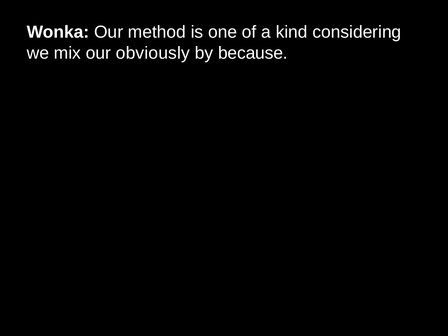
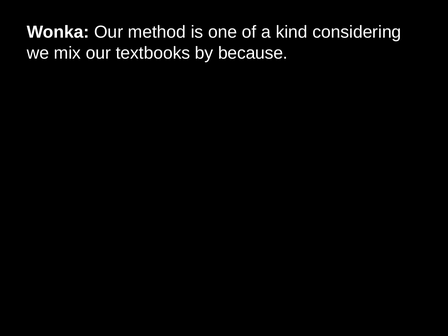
obviously: obviously -> textbooks
